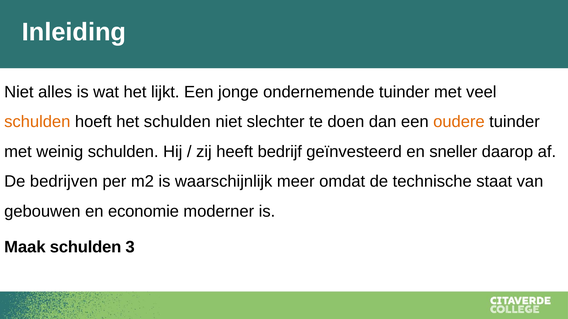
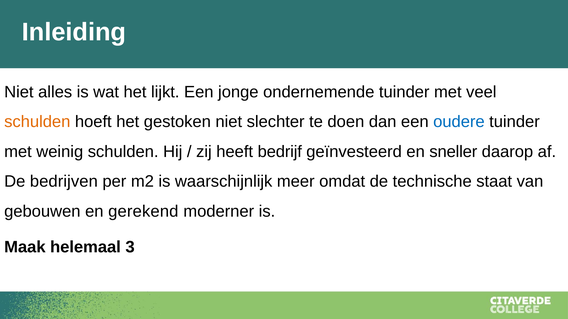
het schulden: schulden -> gestoken
oudere colour: orange -> blue
economie: economie -> gerekend
Maak schulden: schulden -> helemaal
